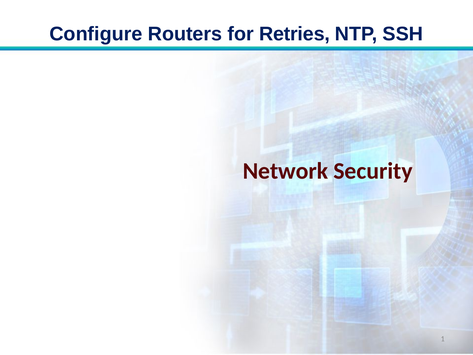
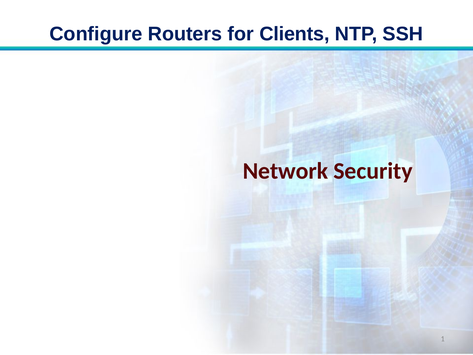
Retries: Retries -> Clients
